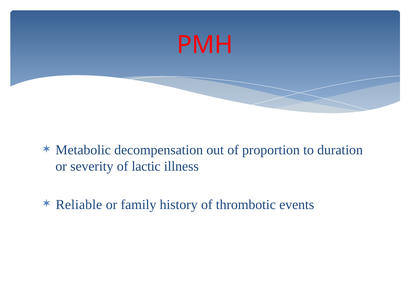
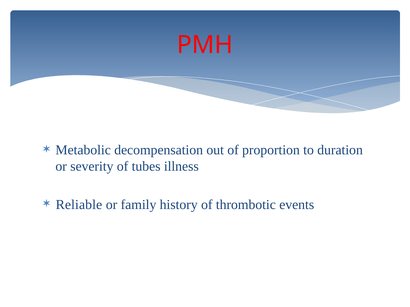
lactic: lactic -> tubes
